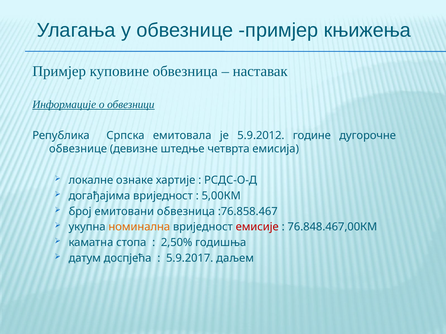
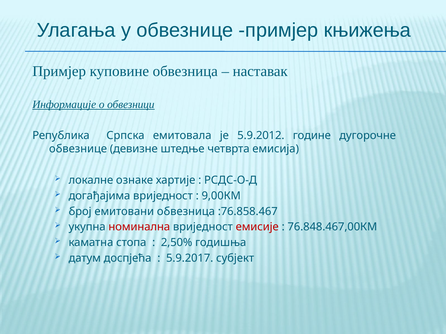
5,00КМ: 5,00КМ -> 9,00КМ
номинална colour: orange -> red
даљем: даљем -> субјект
